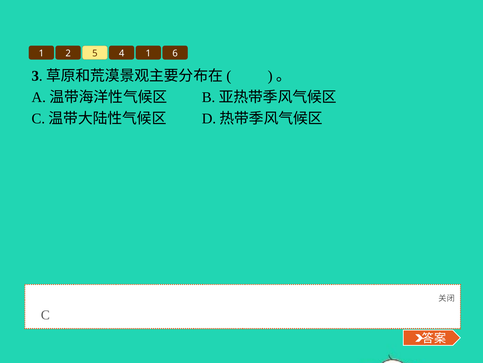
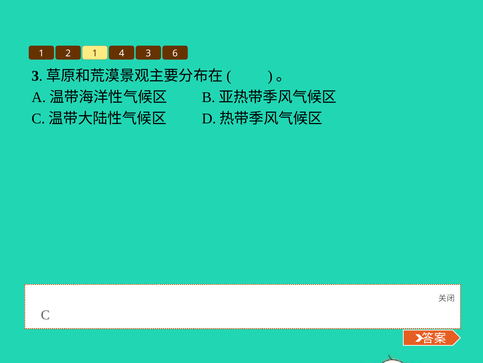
2 5: 5 -> 1
4 1: 1 -> 3
